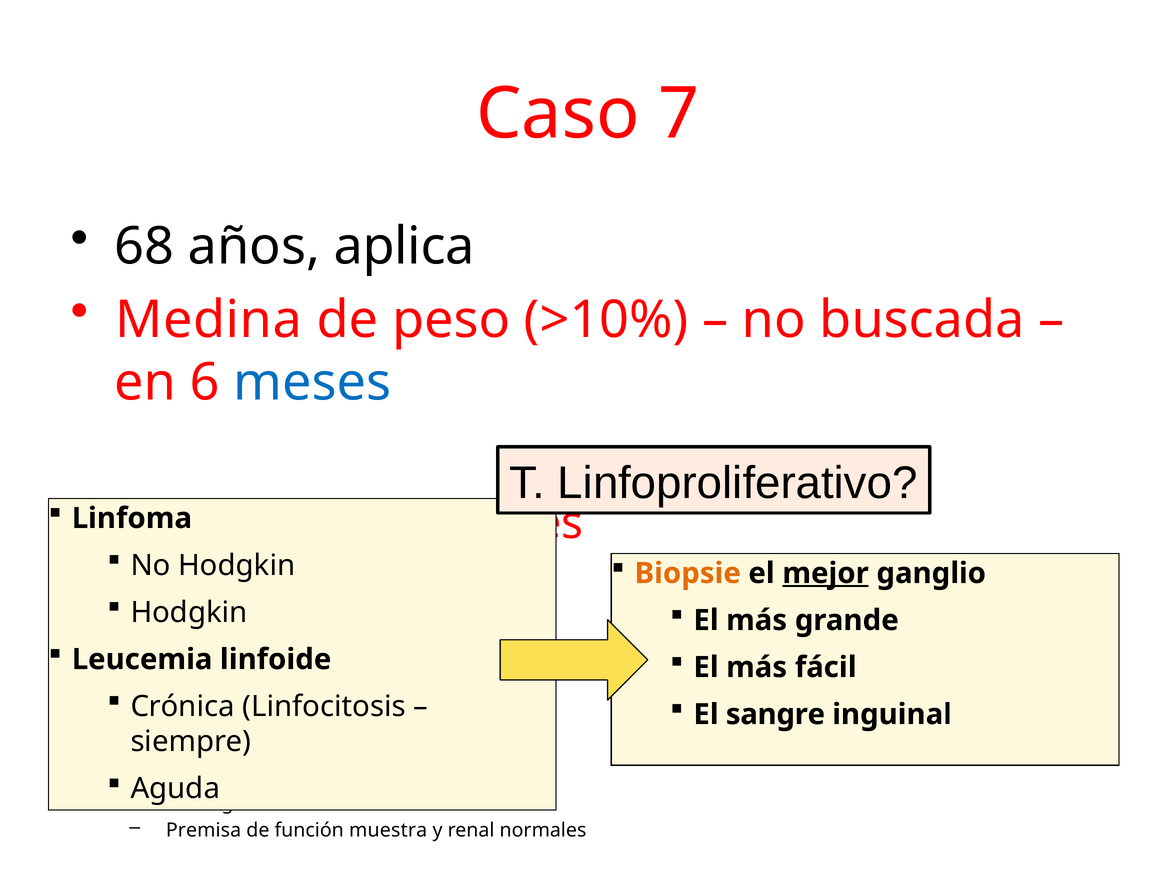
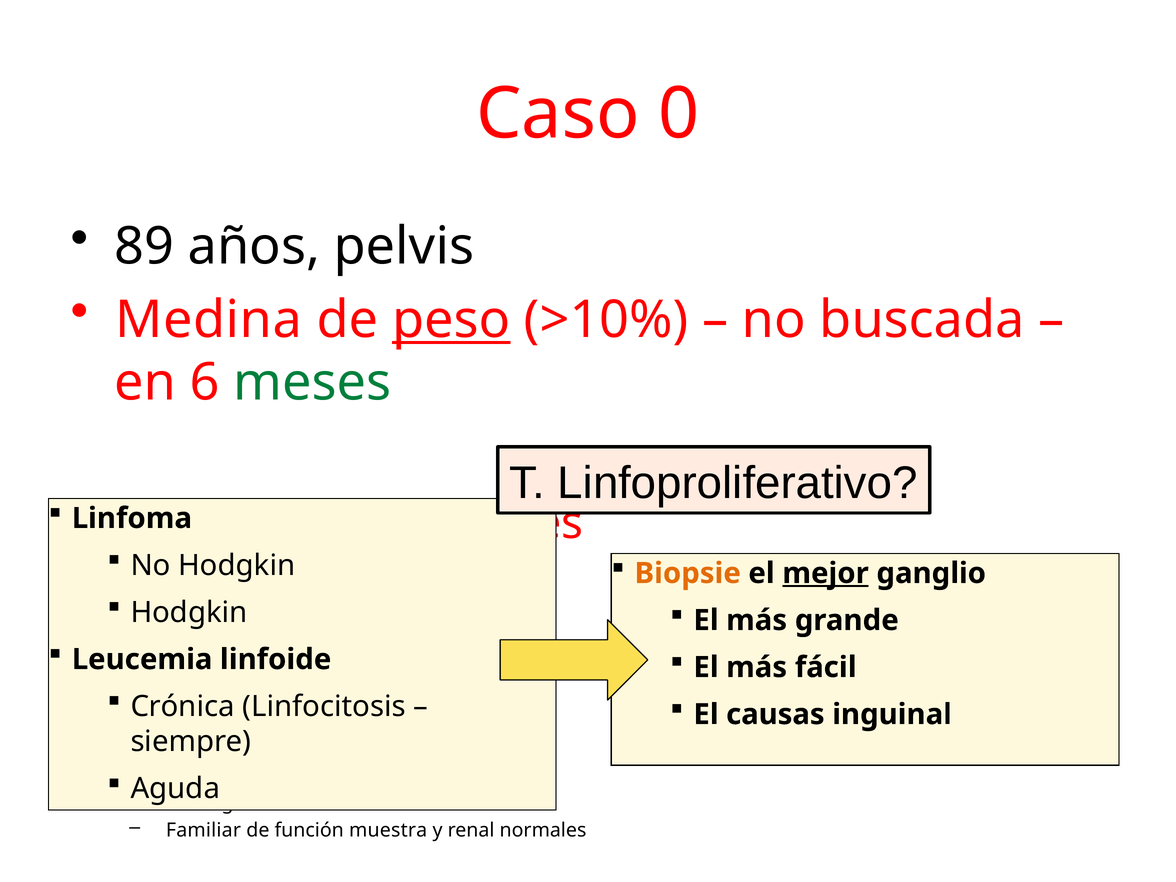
7: 7 -> 0
68: 68 -> 89
aplica: aplica -> pelvis
peso underline: none -> present
meses colour: blue -> green
sangre: sangre -> causas
Premisa: Premisa -> Familiar
